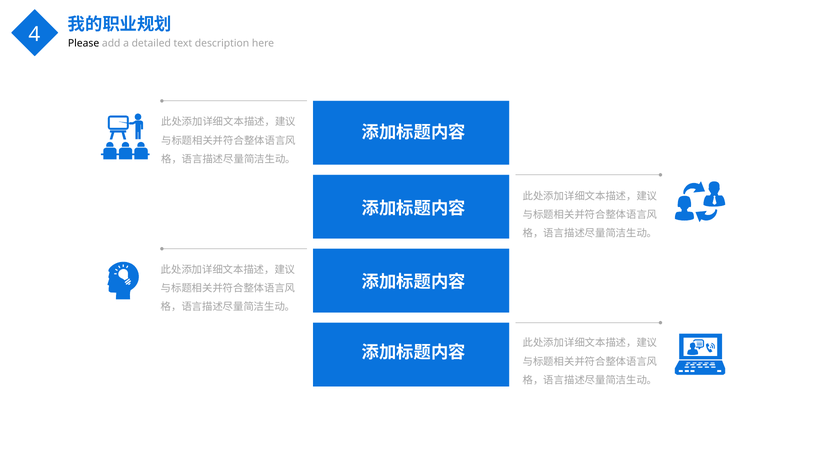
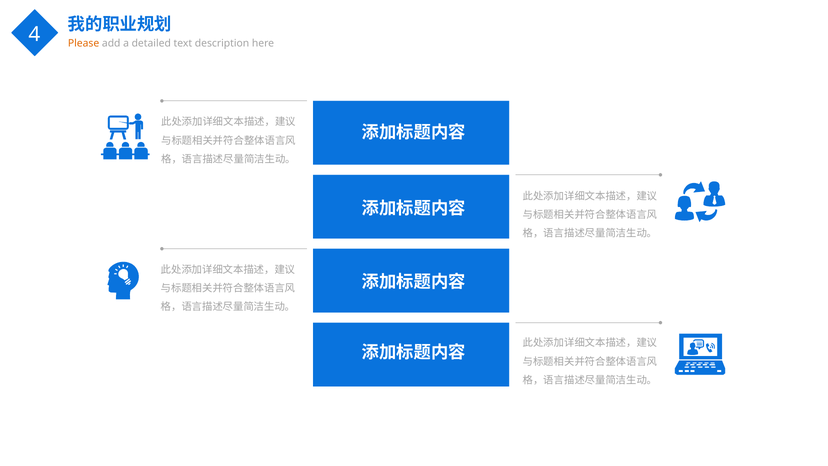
Please colour: black -> orange
